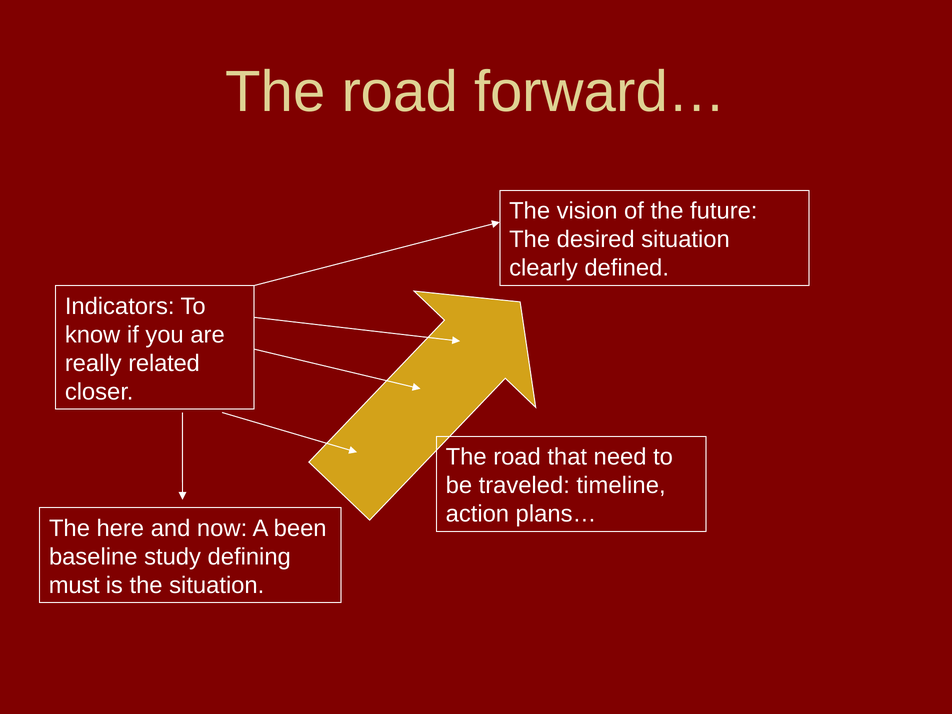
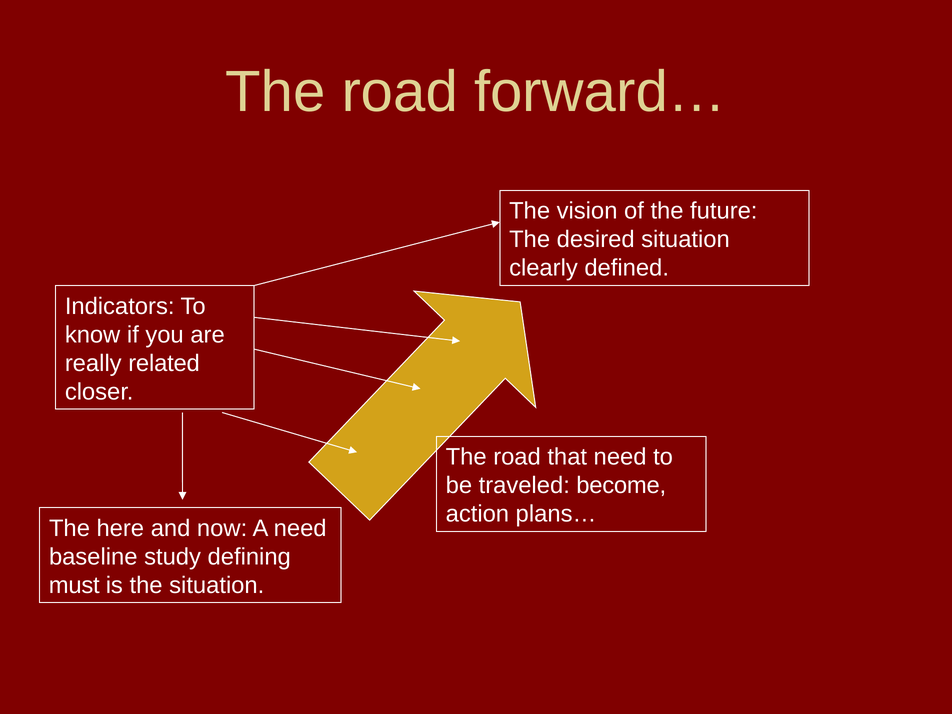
timeline: timeline -> become
A been: been -> need
